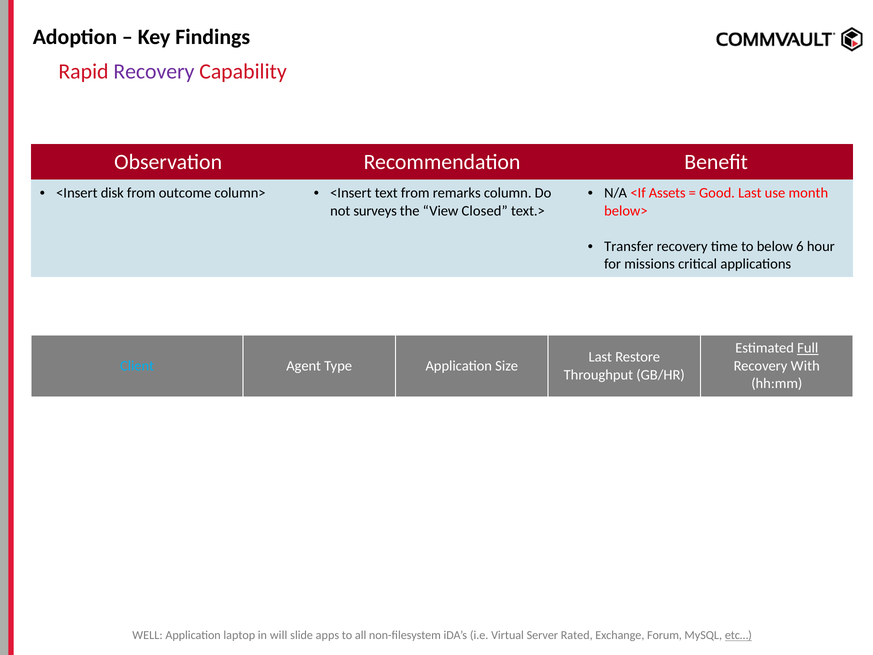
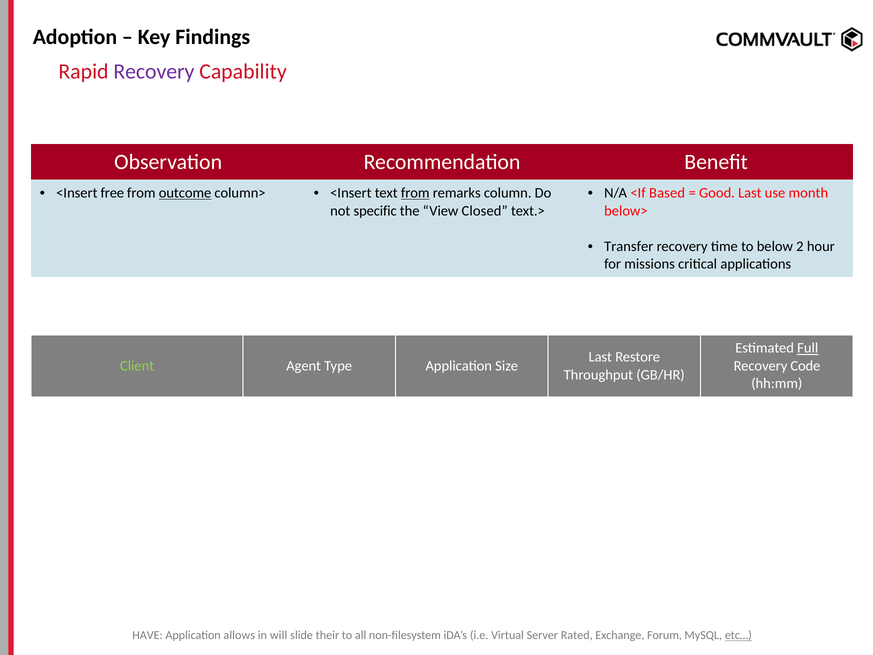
disk: disk -> free
outcome underline: none -> present
from at (415, 193) underline: none -> present
Assets: Assets -> Based
surveys: surveys -> specific
6: 6 -> 2
Client colour: light blue -> light green
With: With -> Code
WELL: WELL -> HAVE
laptop: laptop -> allows
apps: apps -> their
